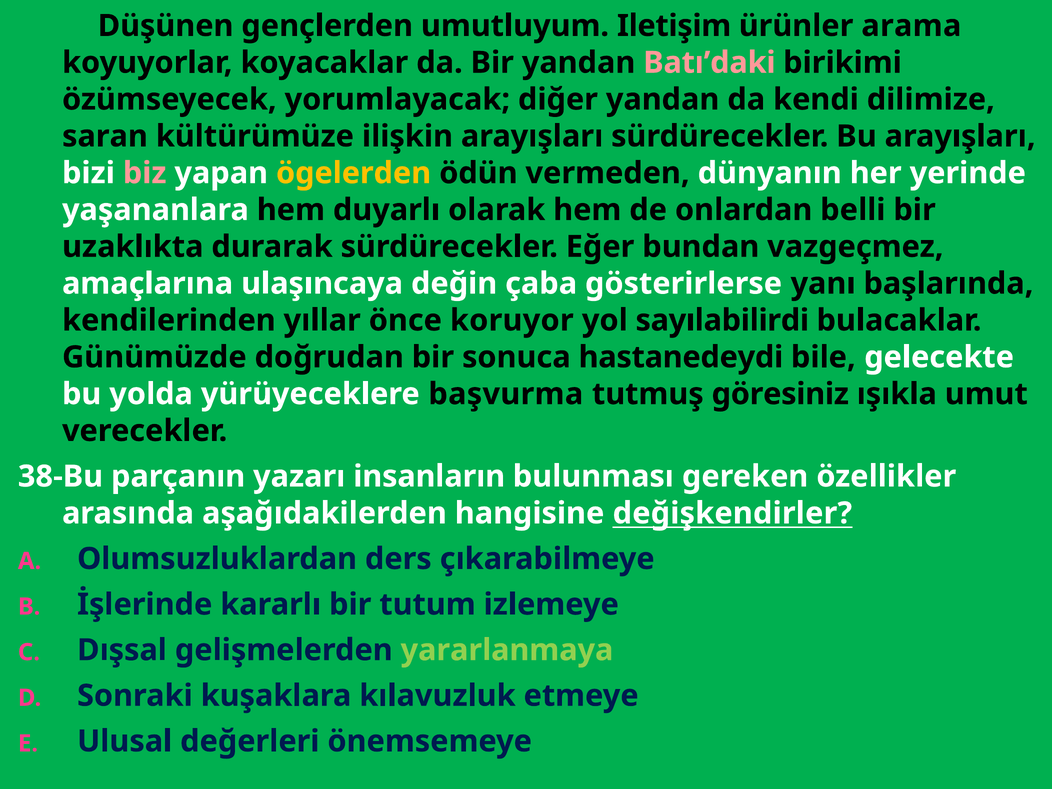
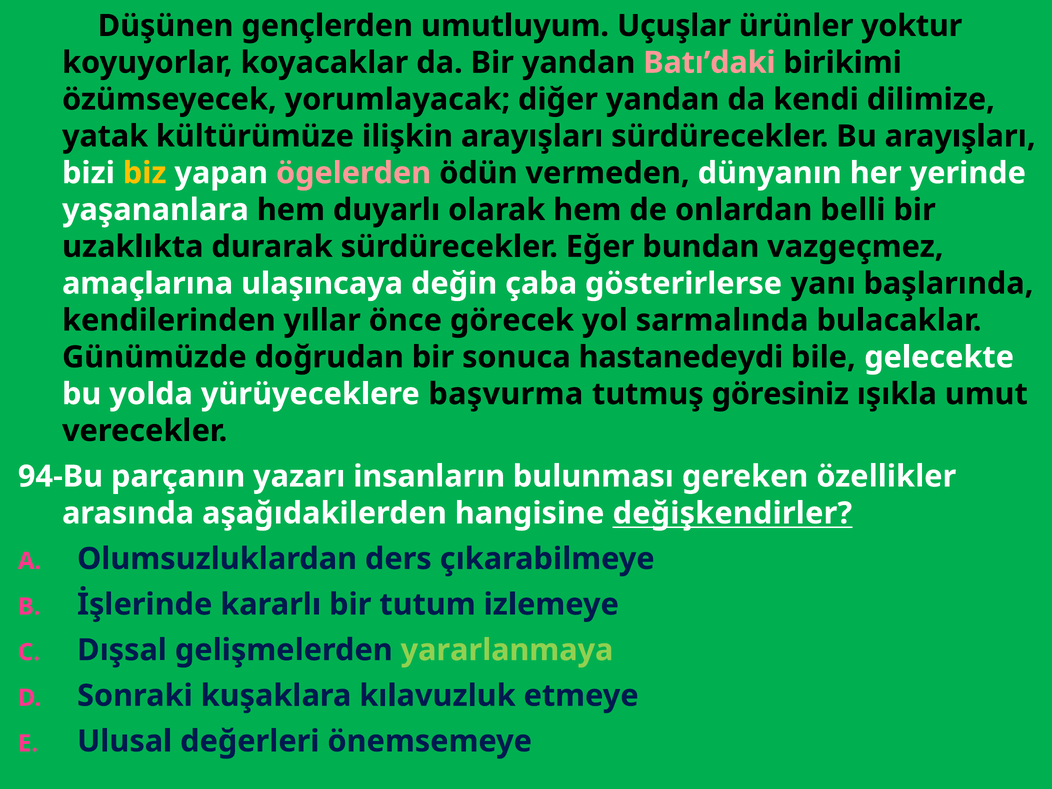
Iletişim: Iletişim -> Uçuşlar
arama: arama -> yoktur
saran: saran -> yatak
biz colour: pink -> yellow
ögelerden colour: yellow -> pink
koruyor: koruyor -> görecek
sayılabilirdi: sayılabilirdi -> sarmalında
38-Bu: 38-Bu -> 94-Bu
